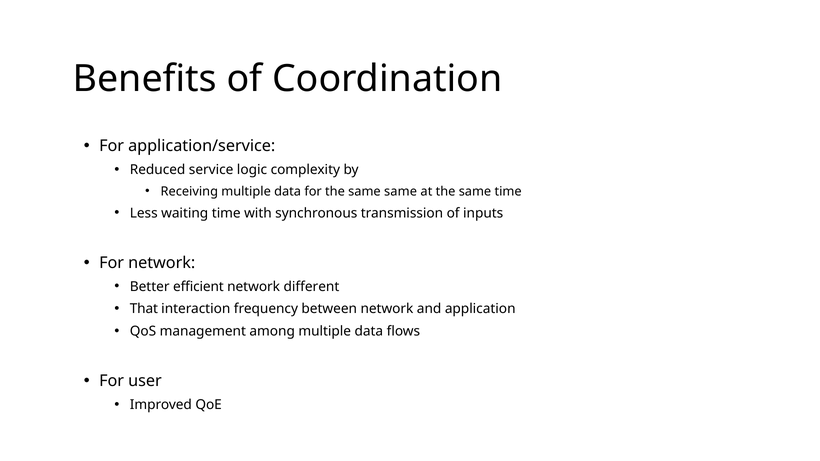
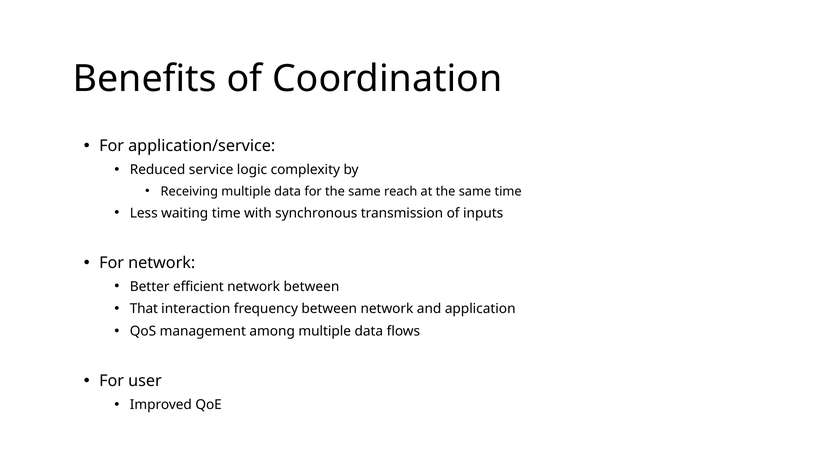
same same: same -> reach
network different: different -> between
